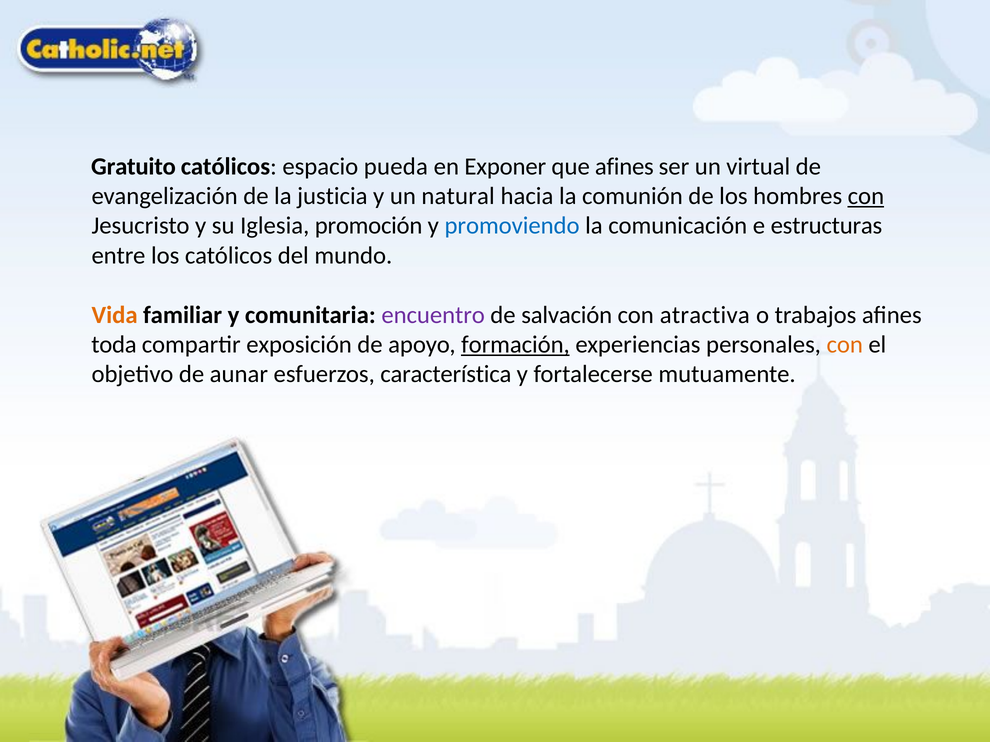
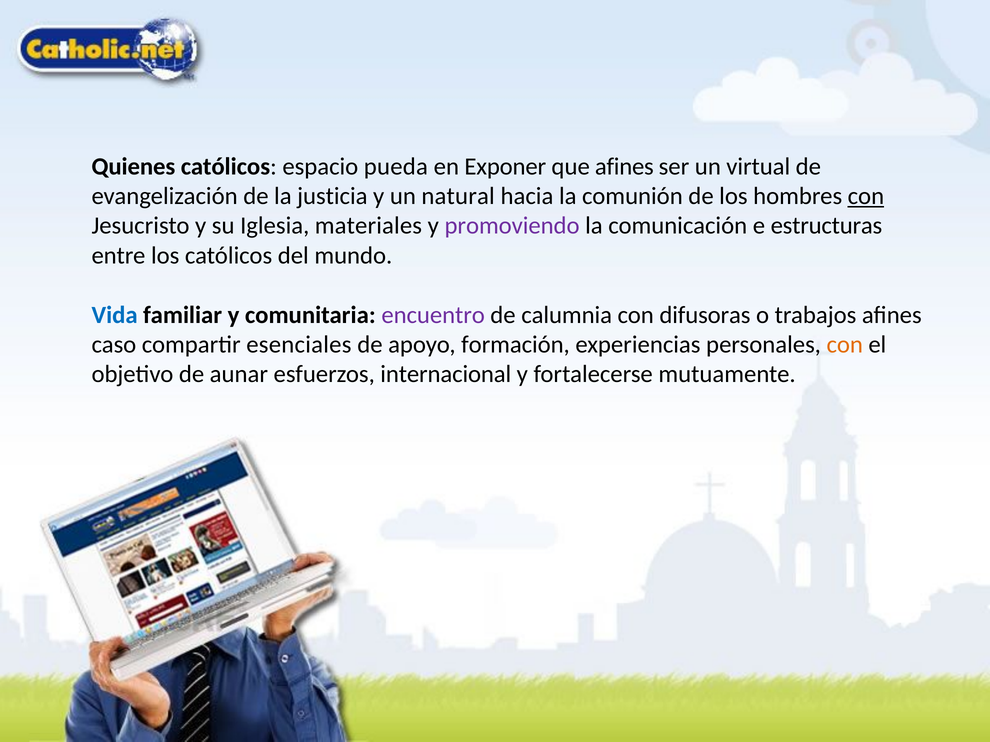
Gratuito: Gratuito -> Quienes
promoción: promoción -> materiales
promoviendo colour: blue -> purple
Vida colour: orange -> blue
salvación: salvación -> calumnia
atractiva: atractiva -> difusoras
toda: toda -> caso
exposición: exposición -> esenciales
formación underline: present -> none
característica: característica -> internacional
